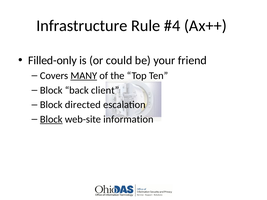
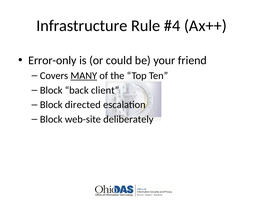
Filled-only: Filled-only -> Error-only
Block at (51, 119) underline: present -> none
information: information -> deliberately
